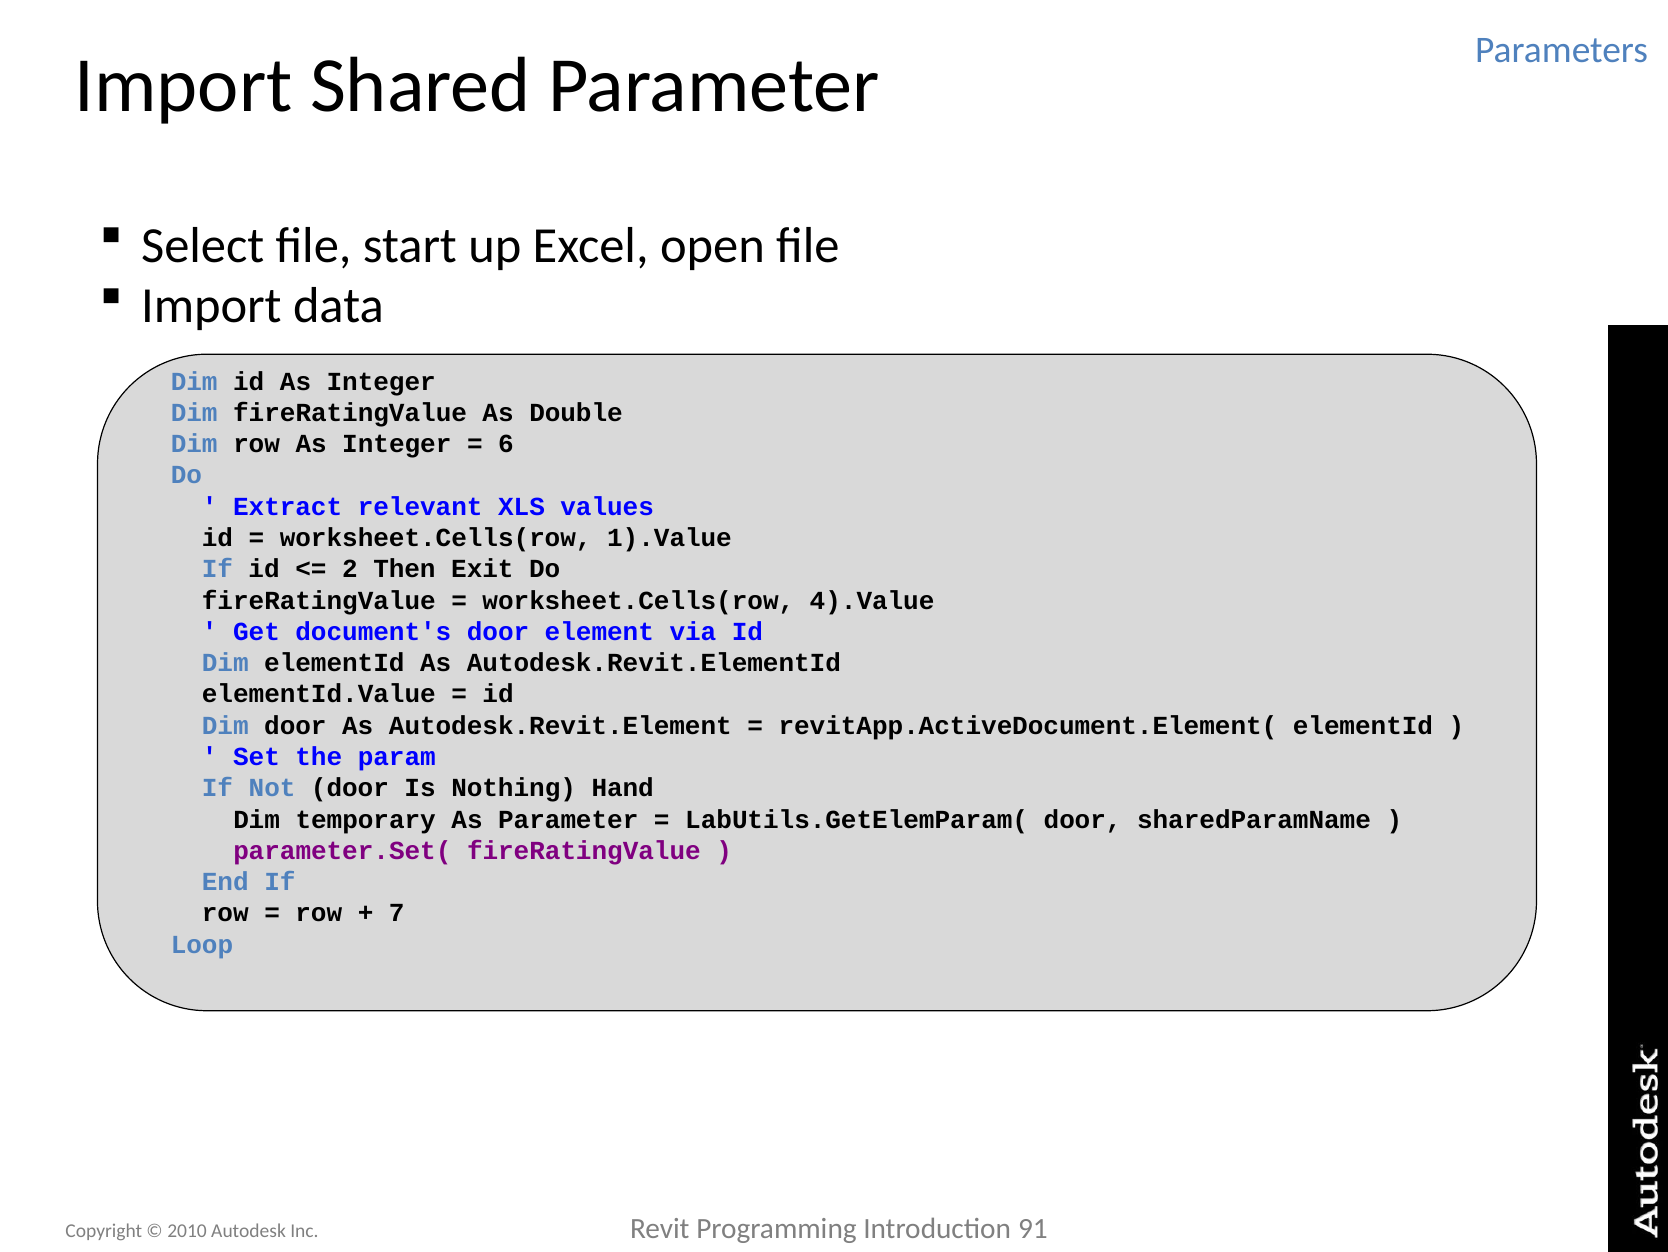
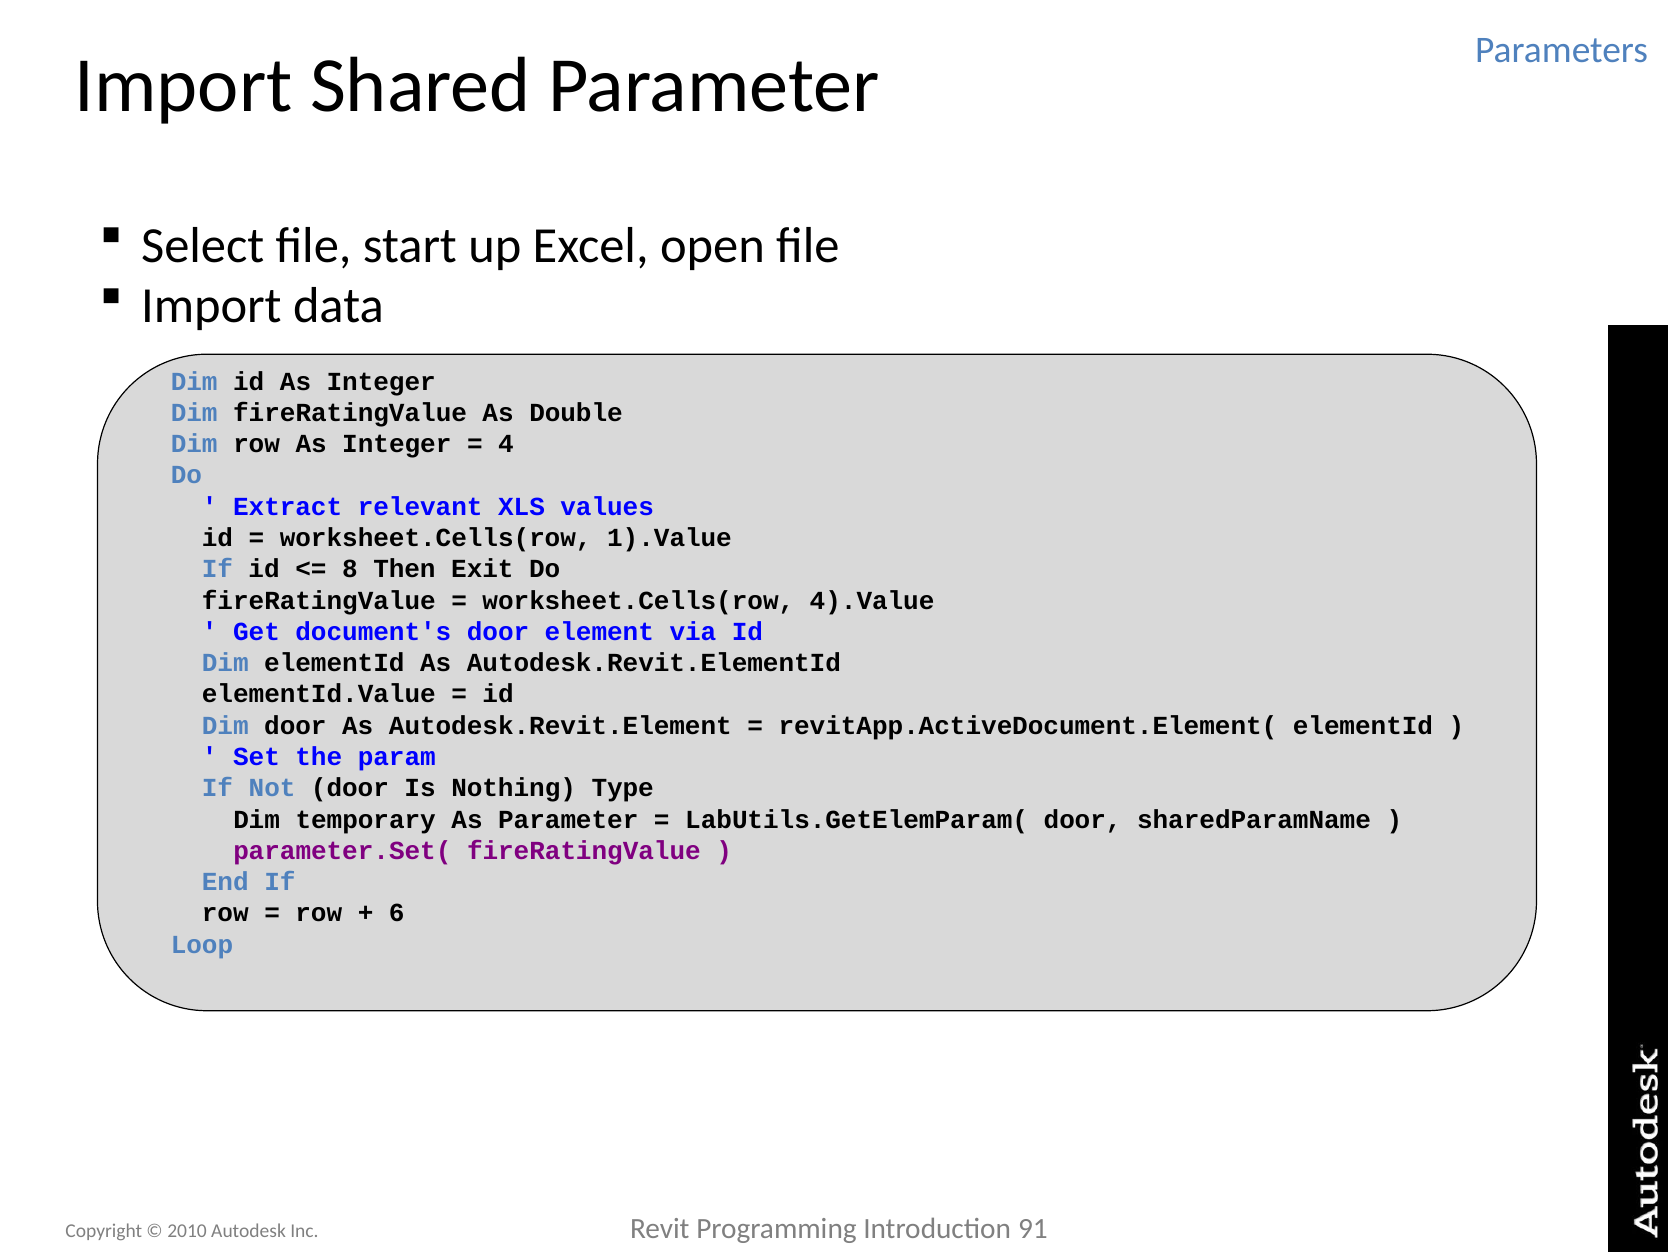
6: 6 -> 4
2: 2 -> 8
Hand: Hand -> Type
7: 7 -> 6
